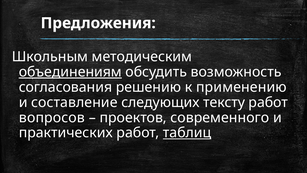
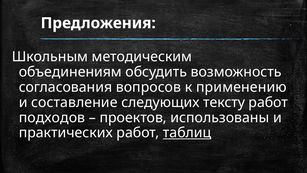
объединениям underline: present -> none
решению: решению -> вопросов
вопросов: вопросов -> подходов
современного: современного -> использованы
